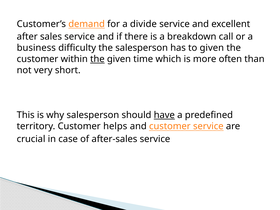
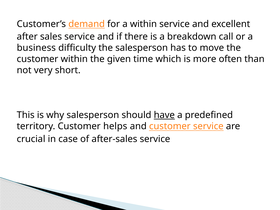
a divide: divide -> within
to given: given -> move
the at (97, 59) underline: present -> none
